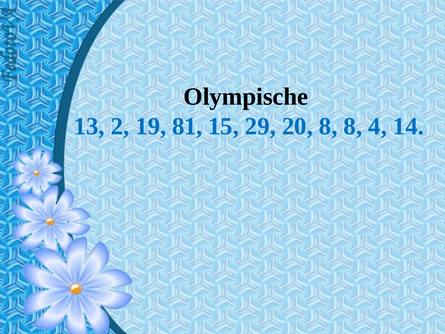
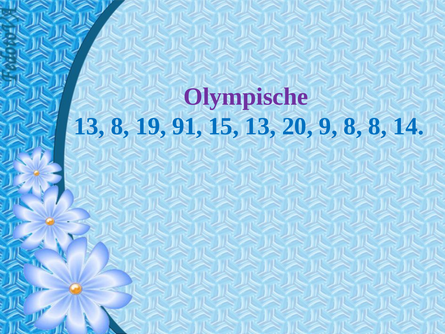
Olympische colour: black -> purple
13 2: 2 -> 8
81: 81 -> 91
15 29: 29 -> 13
20 8: 8 -> 9
8 4: 4 -> 8
